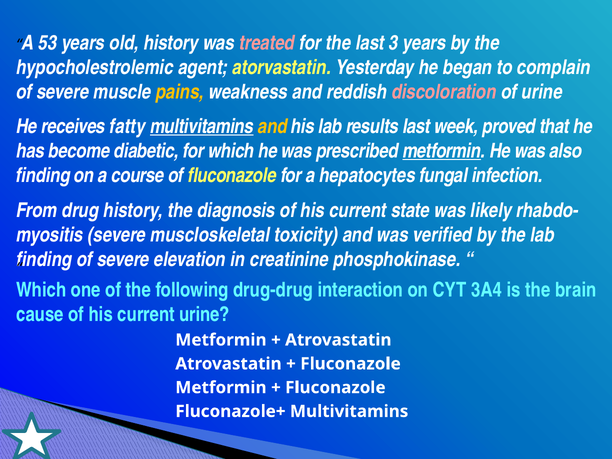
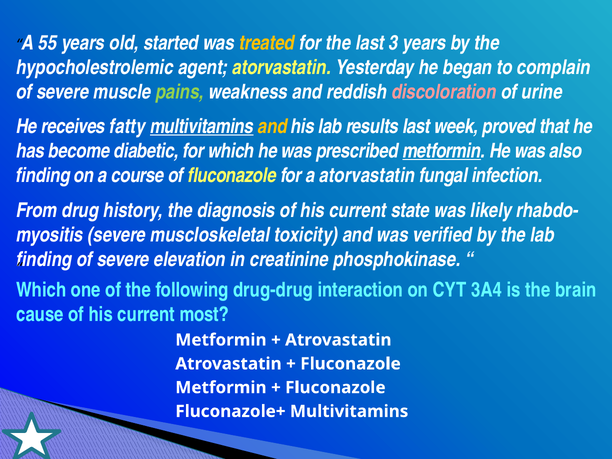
53: 53 -> 55
old history: history -> started
treated colour: pink -> yellow
pains colour: yellow -> light green
a hepatocytes: hepatocytes -> atorvastatin
current urine: urine -> most
